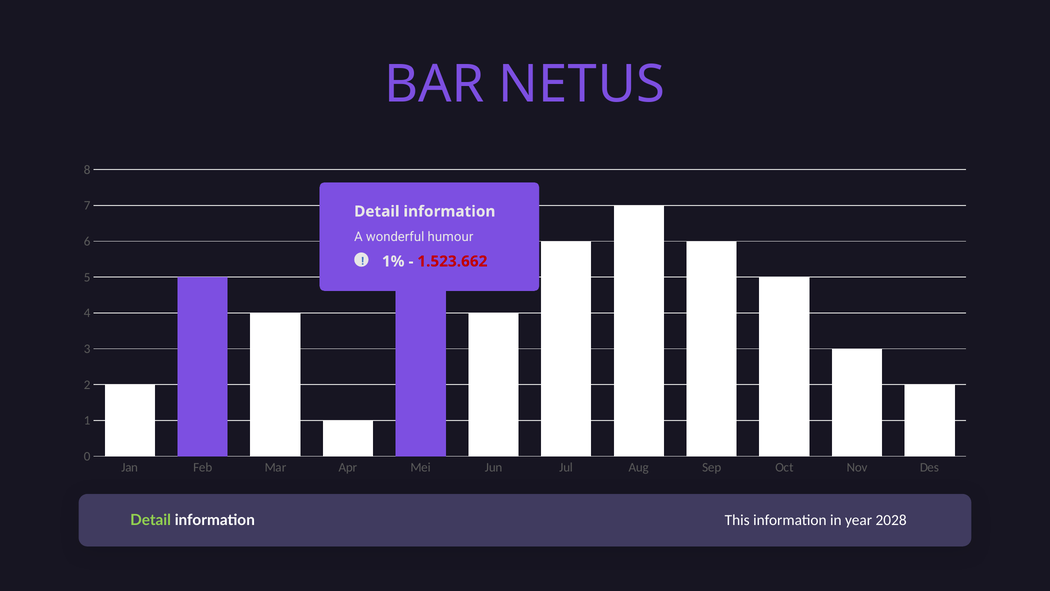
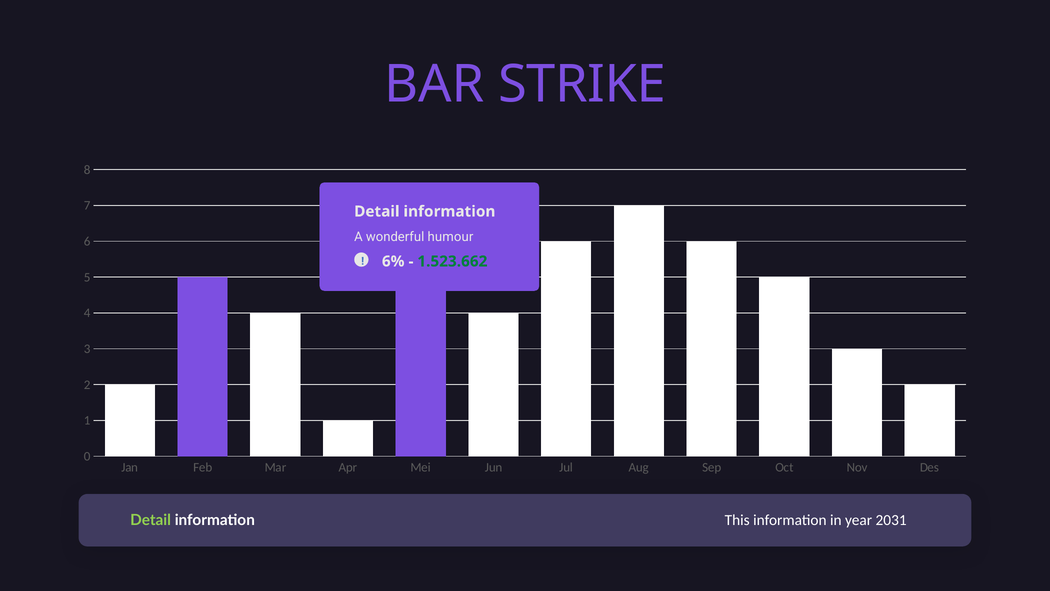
NETUS: NETUS -> STRIKE
1%: 1% -> 6%
1.523.662 colour: red -> green
2028: 2028 -> 2031
